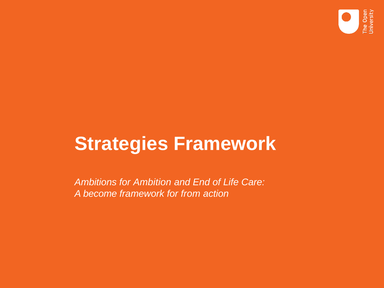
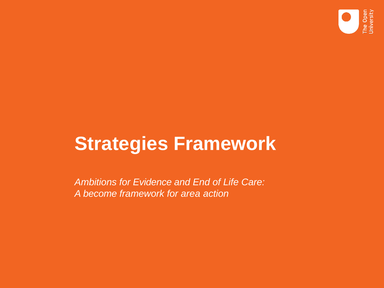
Ambition: Ambition -> Evidence
from: from -> area
